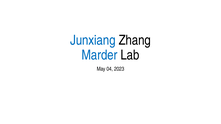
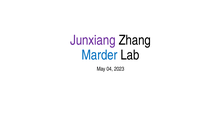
Junxiang colour: blue -> purple
